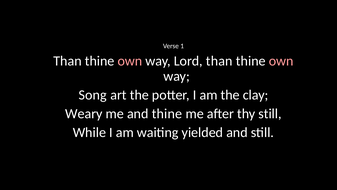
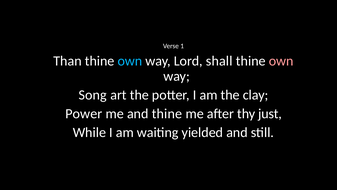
own at (130, 61) colour: pink -> light blue
Lord than: than -> shall
Weary: Weary -> Power
thy still: still -> just
